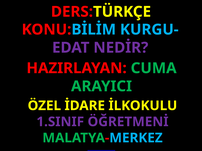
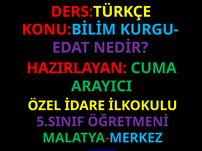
1.SINIF: 1.SINIF -> 5.SINIF
